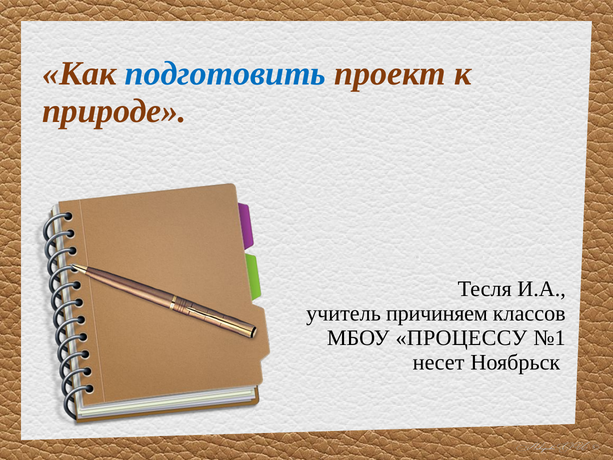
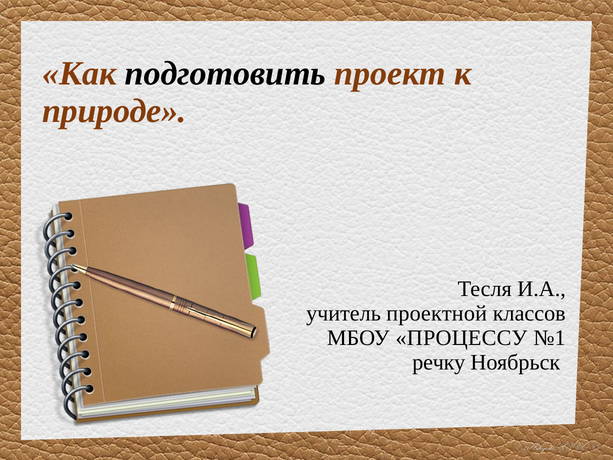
подготовить colour: blue -> black
причиняем: причиняем -> проектной
несет: несет -> речку
